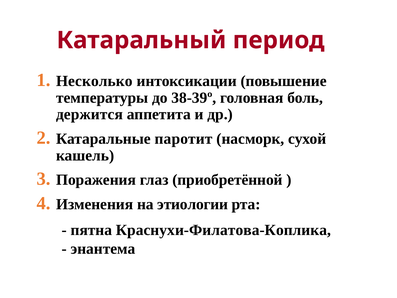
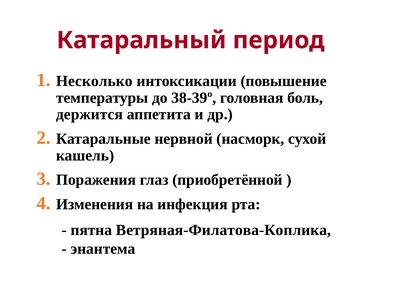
паротит: паротит -> нервной
этиологии: этиологии -> инфекция
Краснухи-Филатова-Коплика: Краснухи-Филатова-Коплика -> Ветряная-Филатова-Коплика
